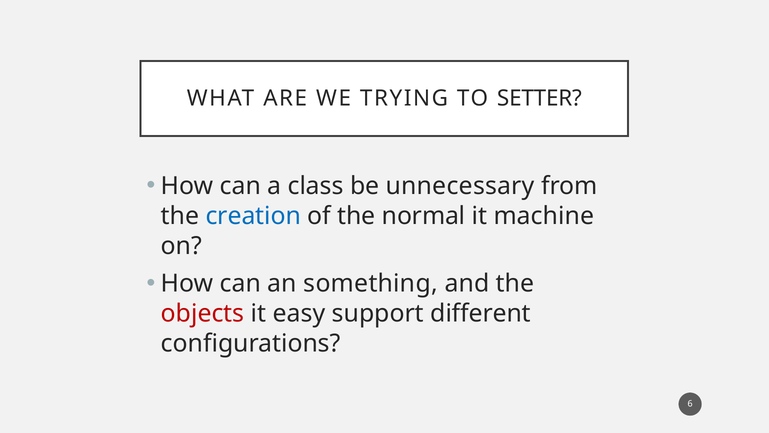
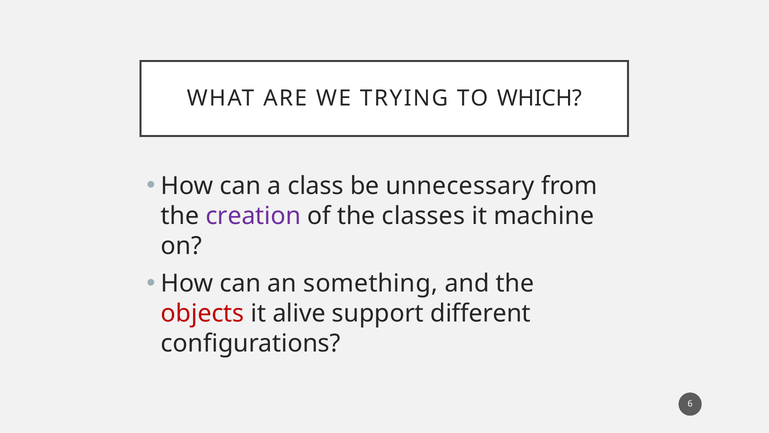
SETTER: SETTER -> WHICH
creation colour: blue -> purple
normal: normal -> classes
easy: easy -> alive
